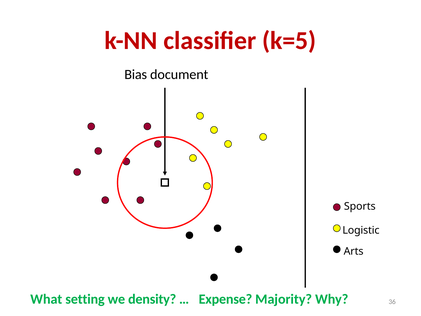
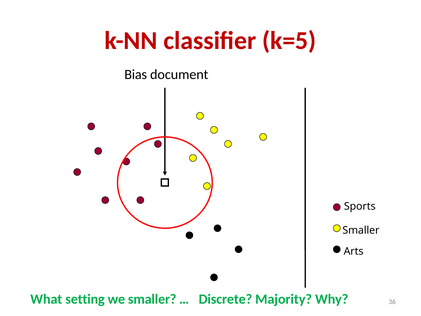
Logistic at (361, 230): Logistic -> Smaller
we density: density -> smaller
Expense: Expense -> Discrete
